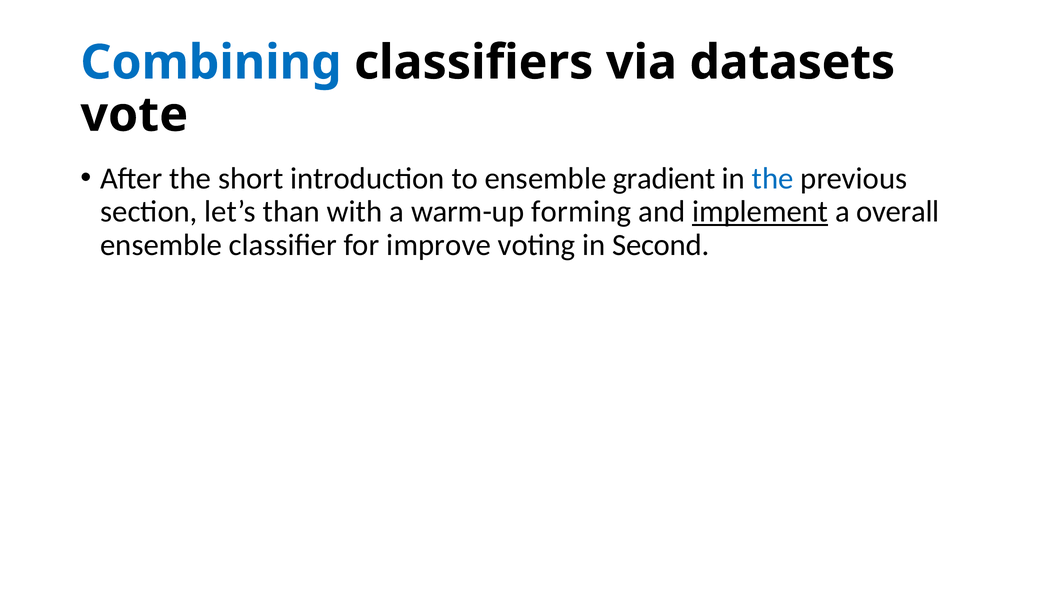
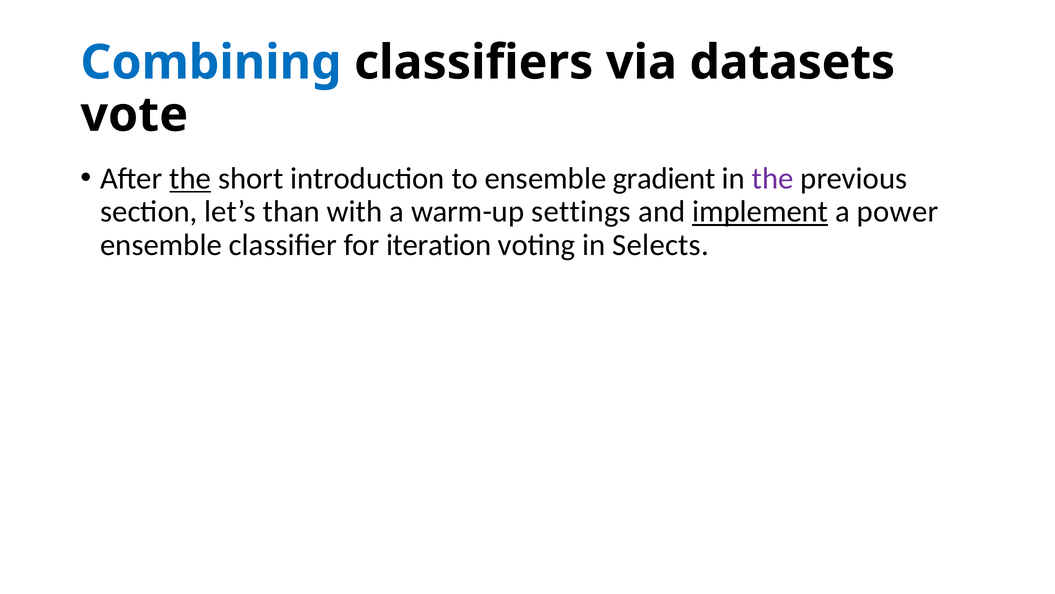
the at (190, 178) underline: none -> present
the at (773, 178) colour: blue -> purple
forming: forming -> settings
overall: overall -> power
improve: improve -> iteration
Second: Second -> Selects
